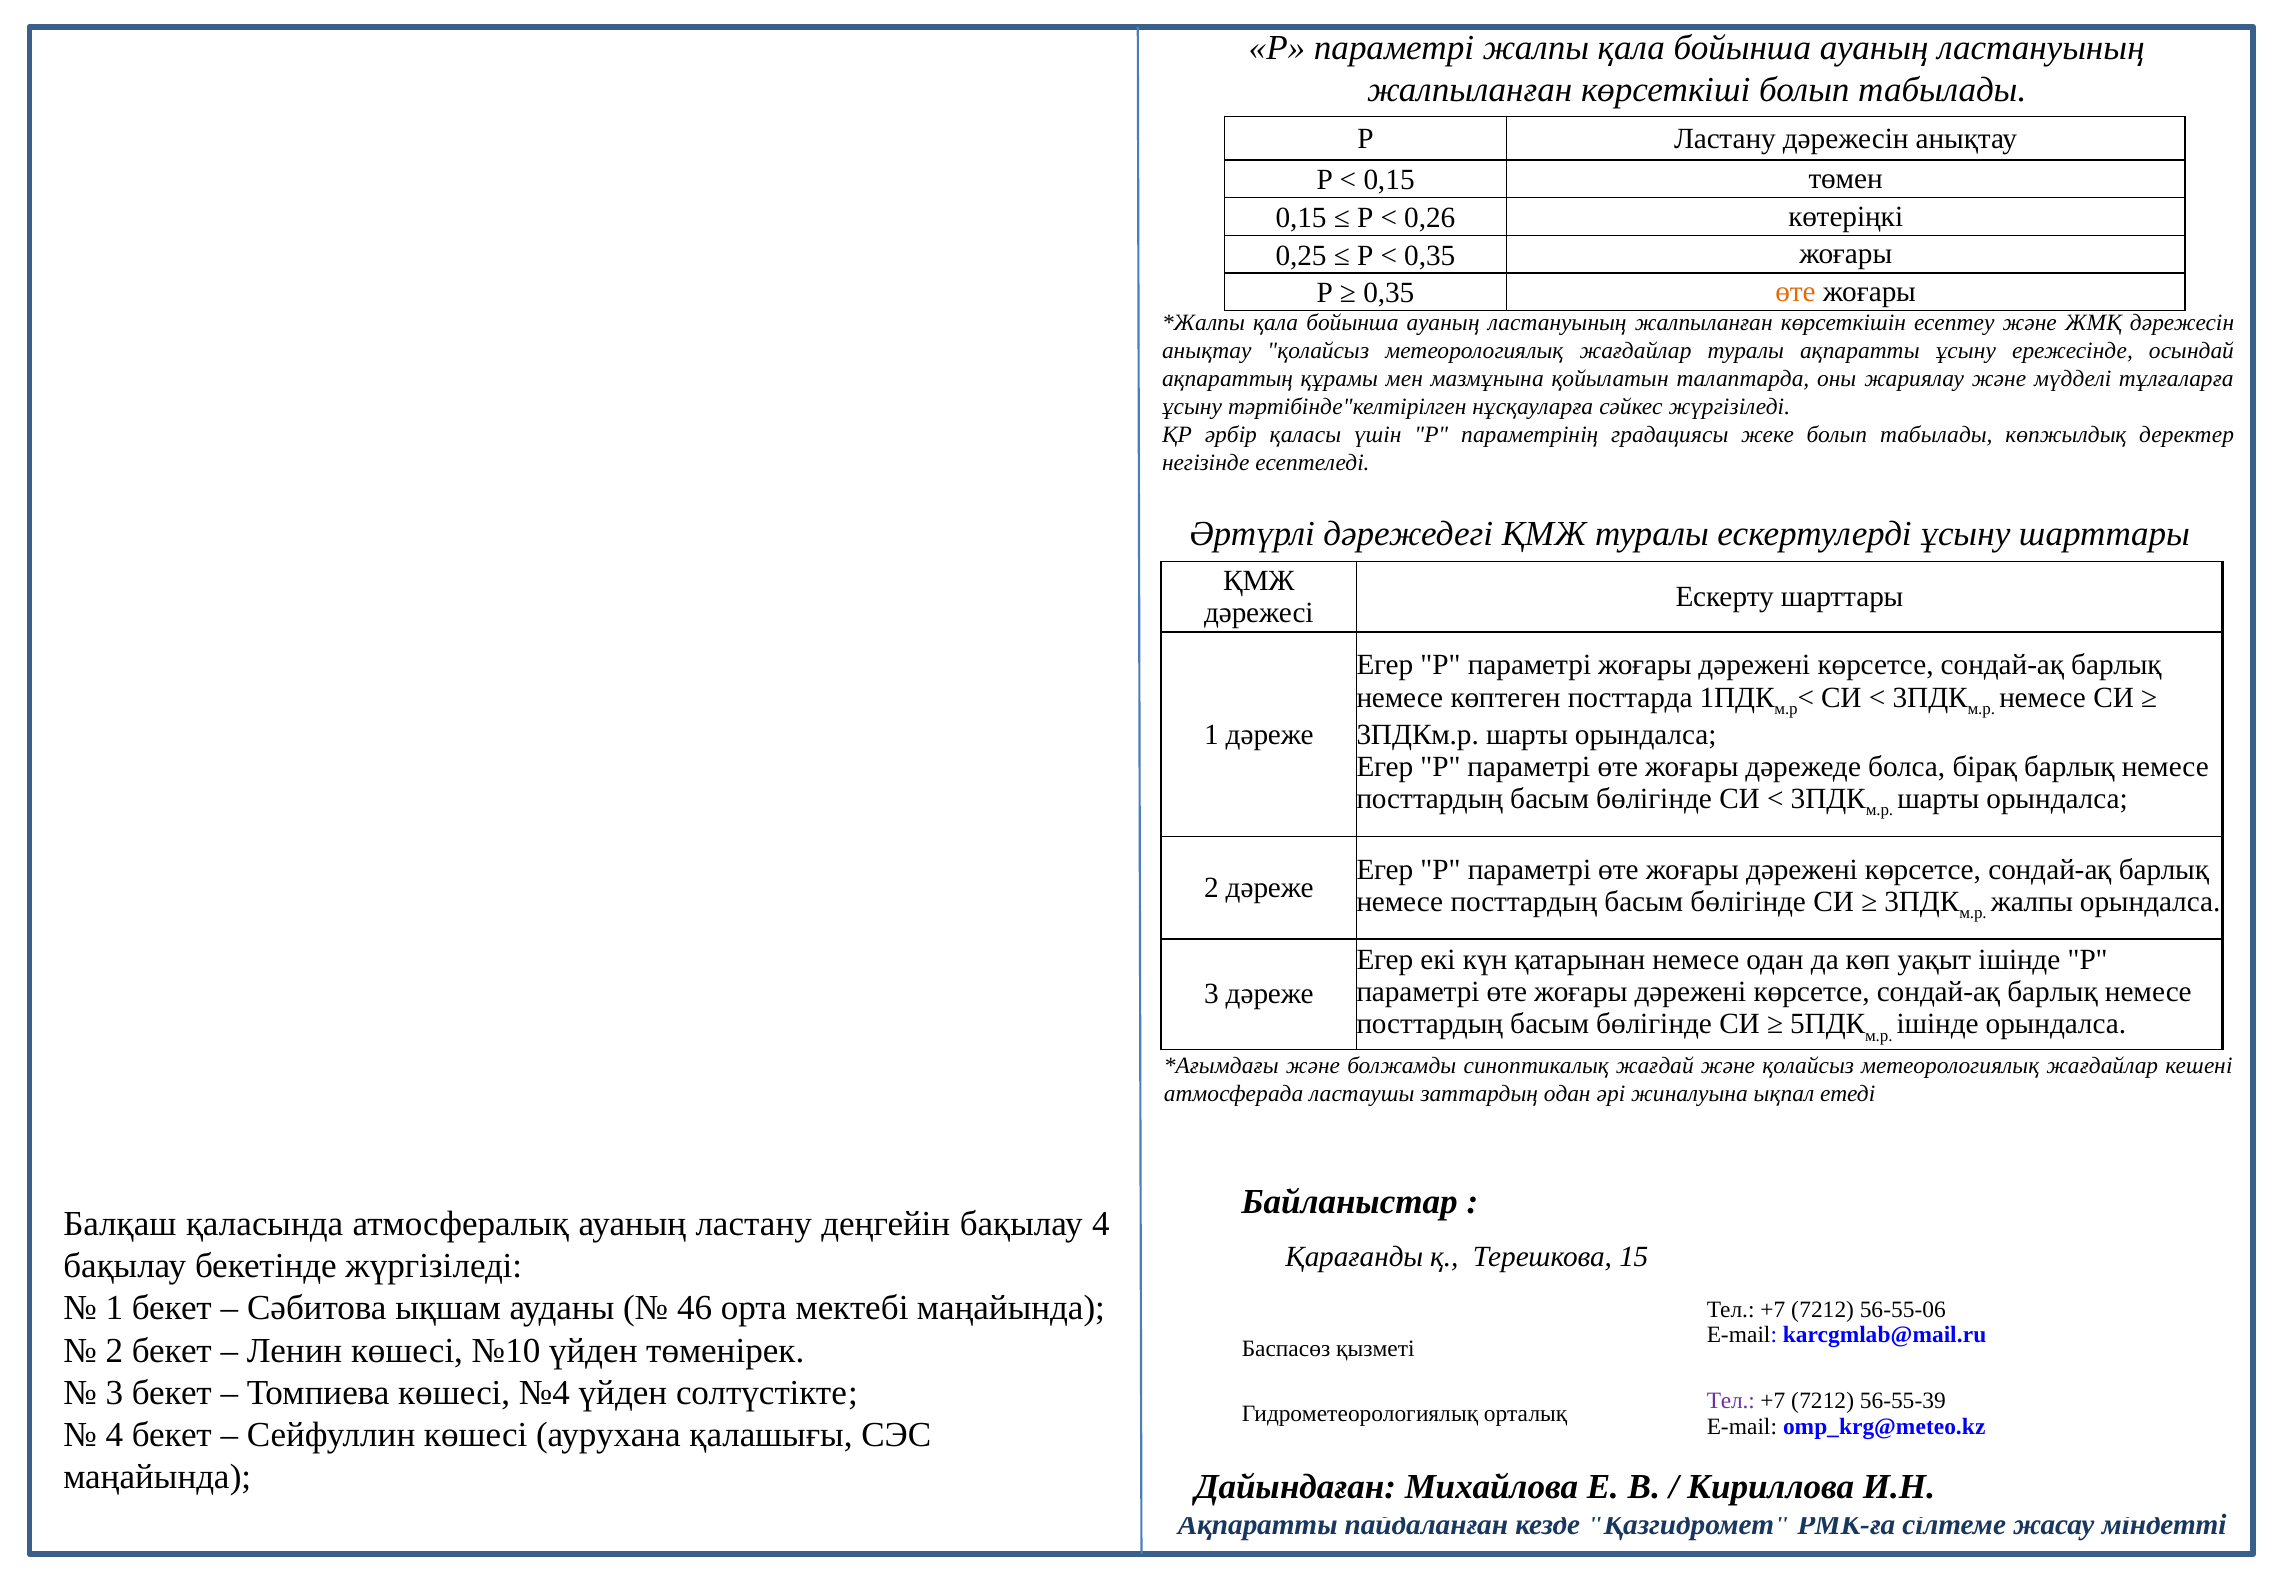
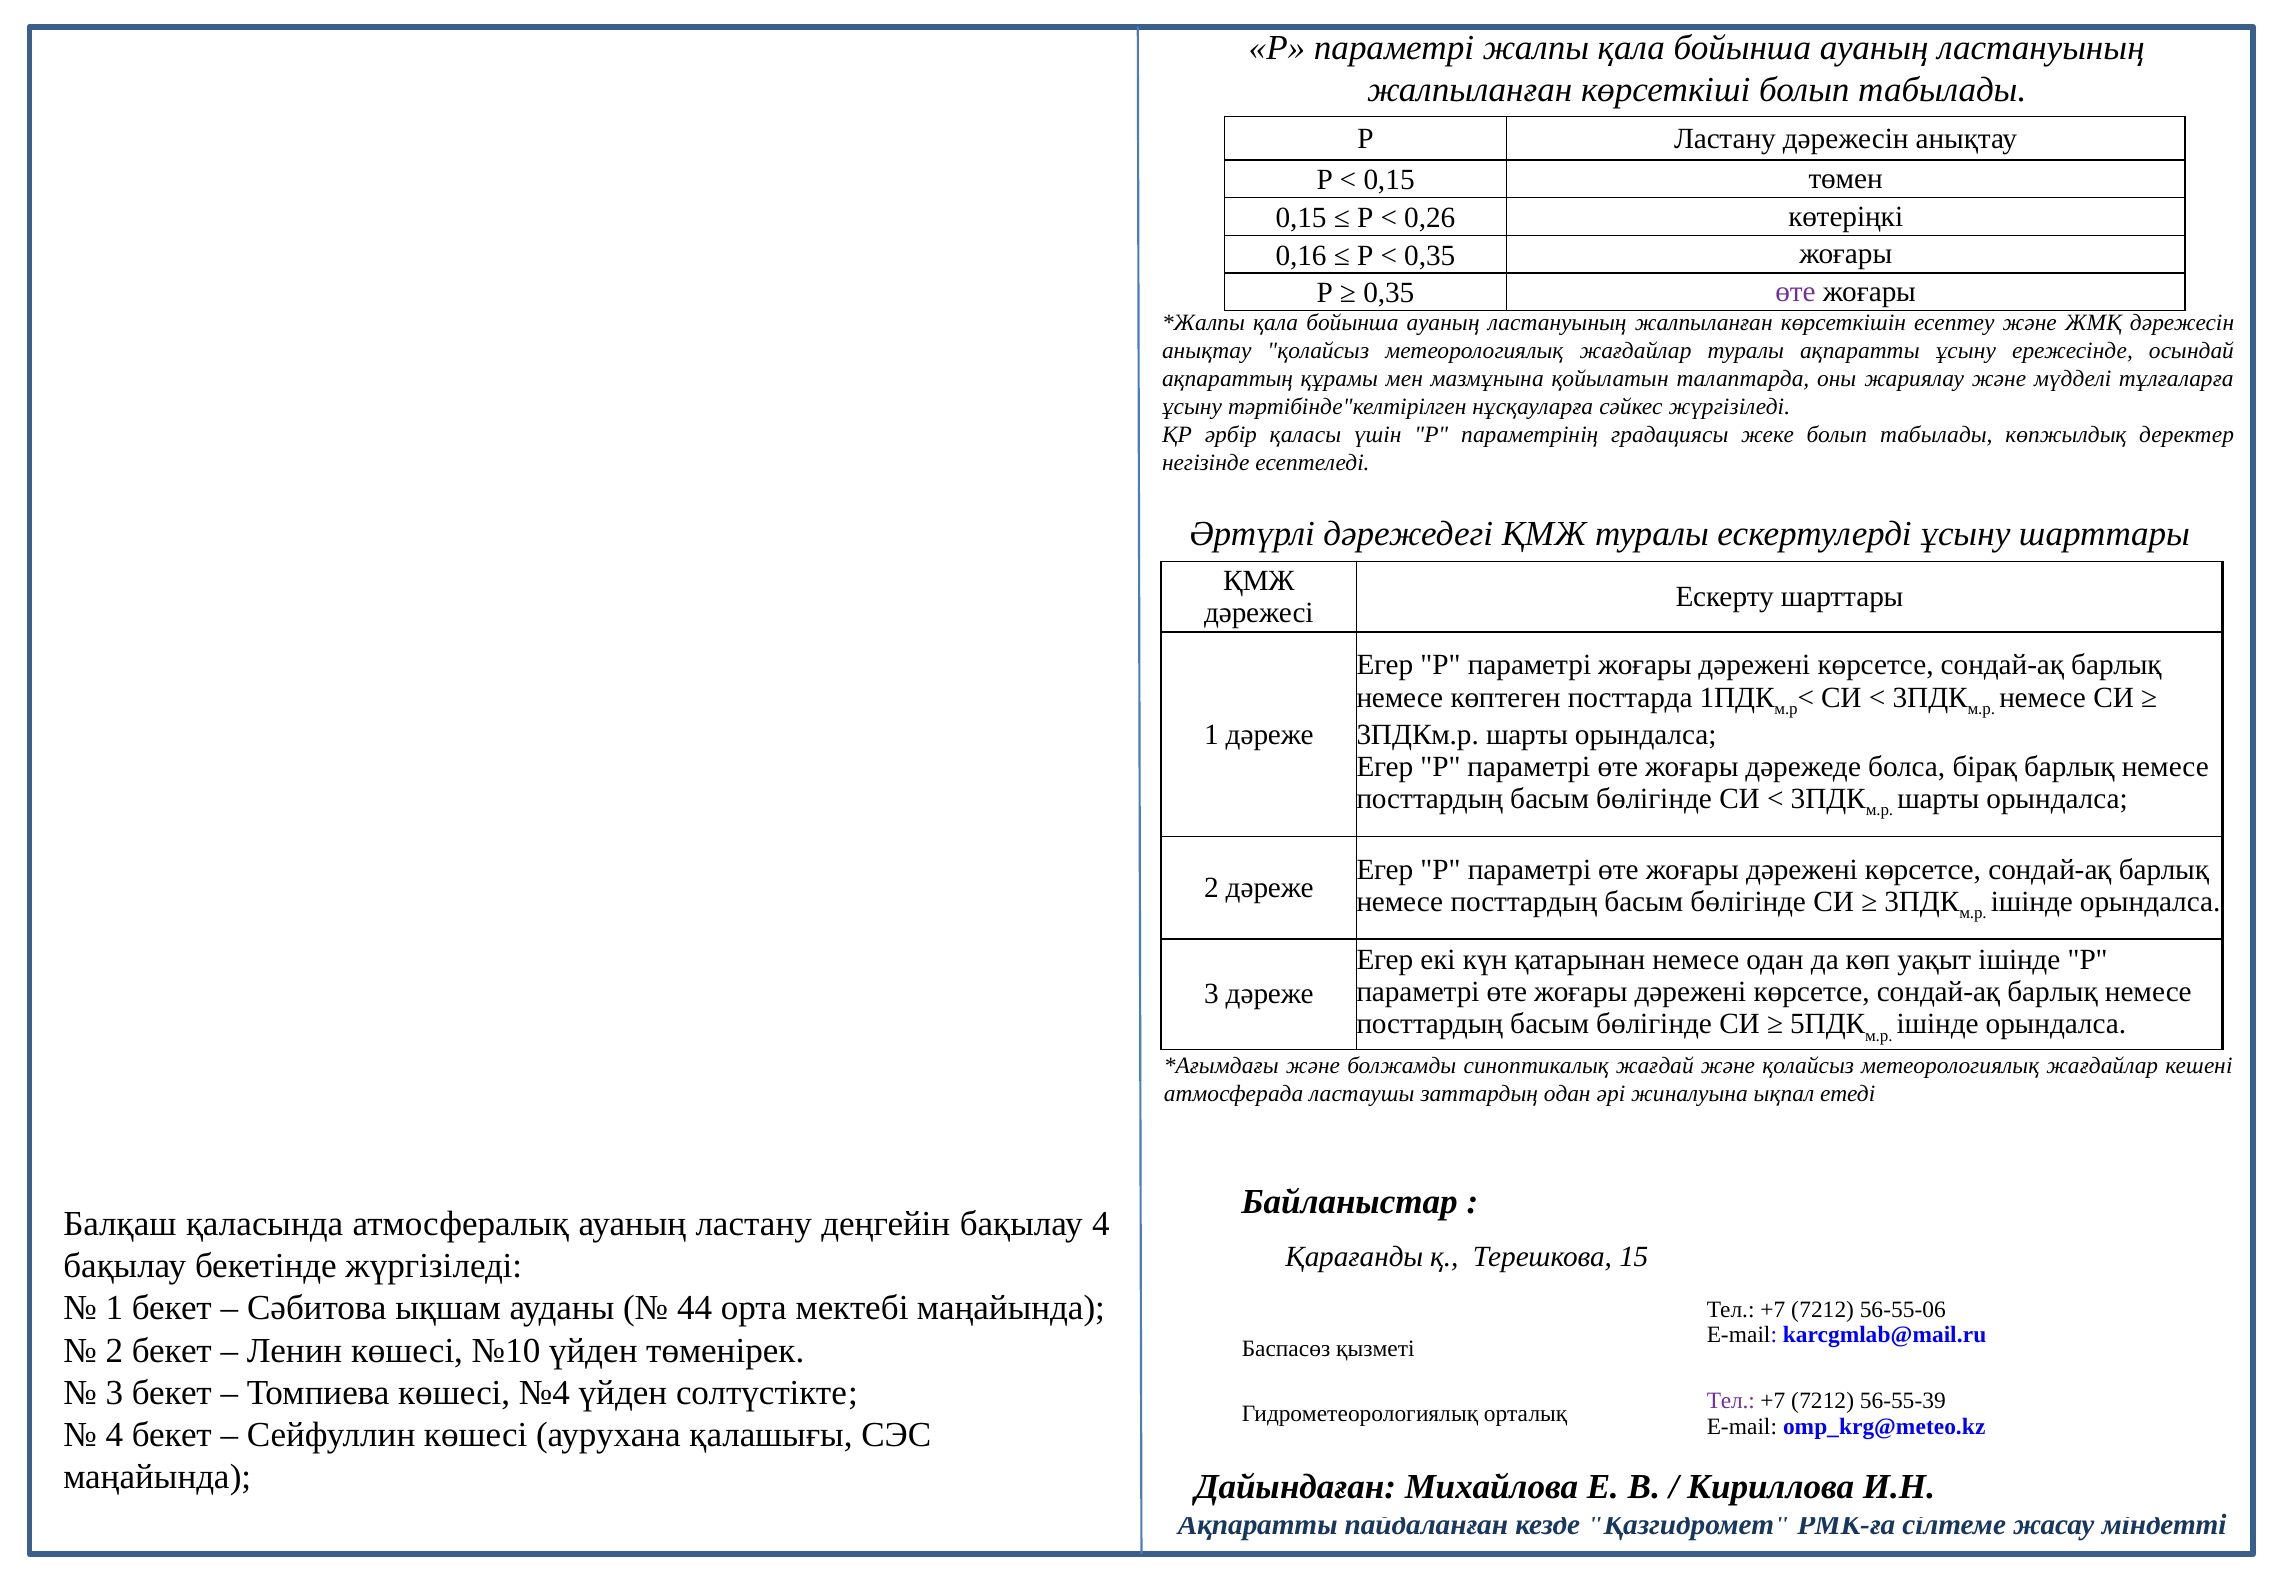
0,25: 0,25 -> 0,16
өте at (1795, 292) colour: orange -> purple
жалпы at (2032, 901): жалпы -> ішінде
46: 46 -> 44
